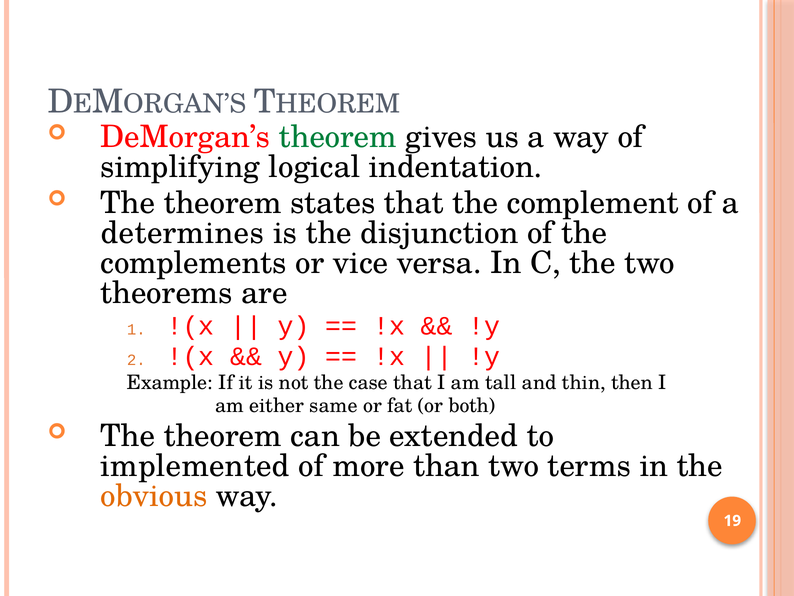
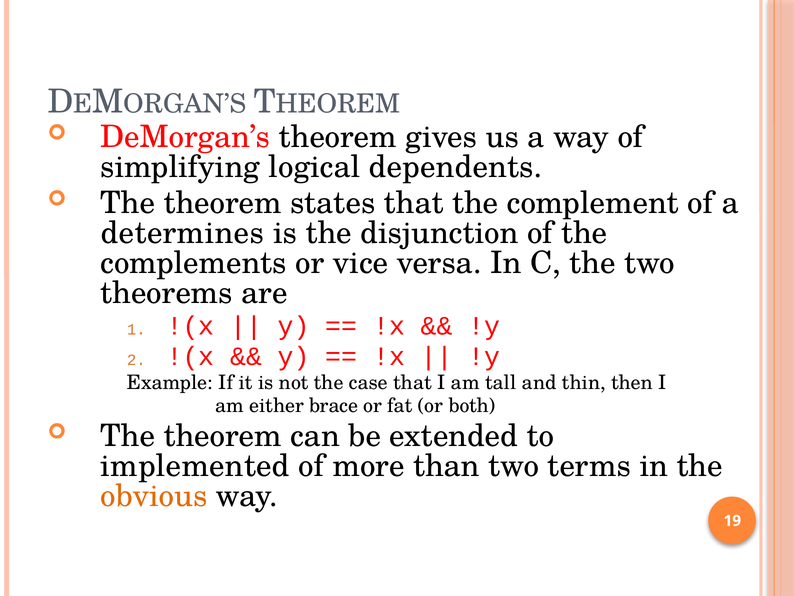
theorem at (338, 137) colour: green -> black
indentation: indentation -> dependents
same: same -> brace
